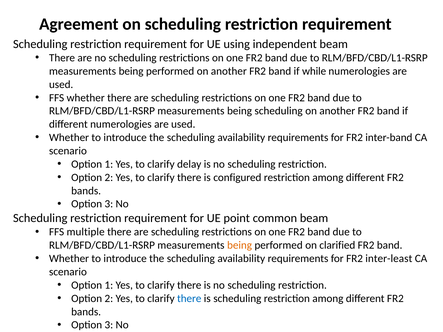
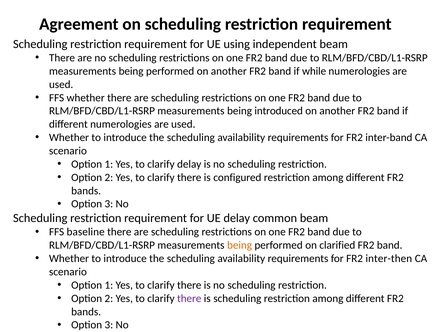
being scheduling: scheduling -> introduced
UE point: point -> delay
multiple: multiple -> baseline
inter-least: inter-least -> inter-then
there at (189, 299) colour: blue -> purple
